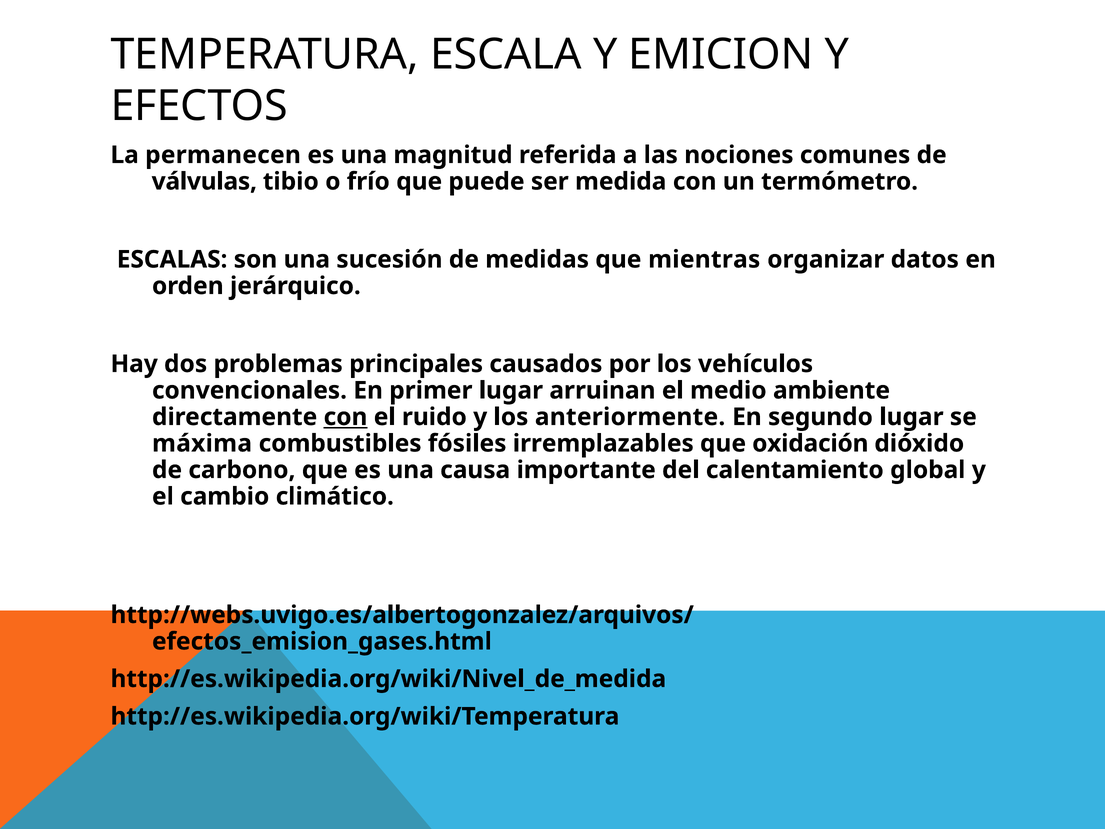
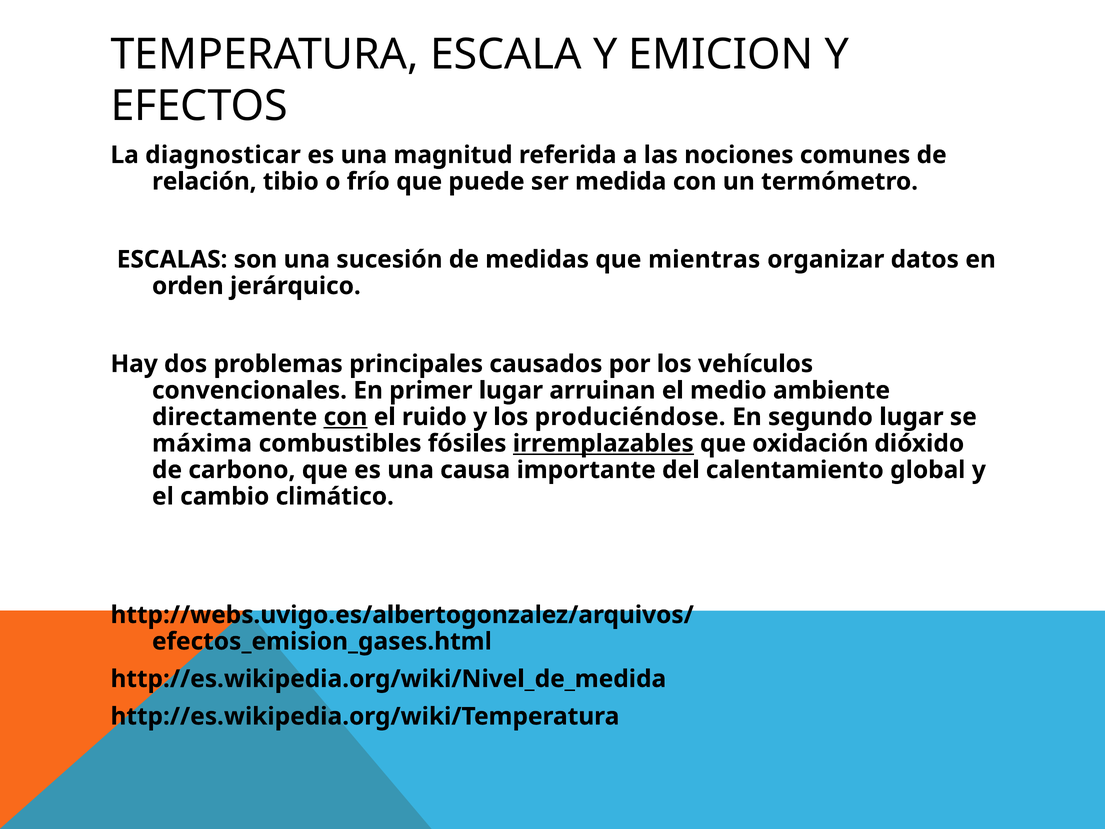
permanecen: permanecen -> diagnosticar
válvulas: válvulas -> relación
anteriormente: anteriormente -> produciéndose
irremplazables underline: none -> present
